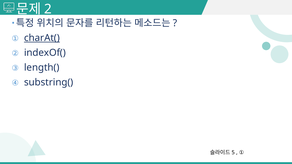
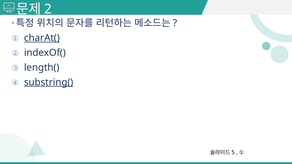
substring( underline: none -> present
